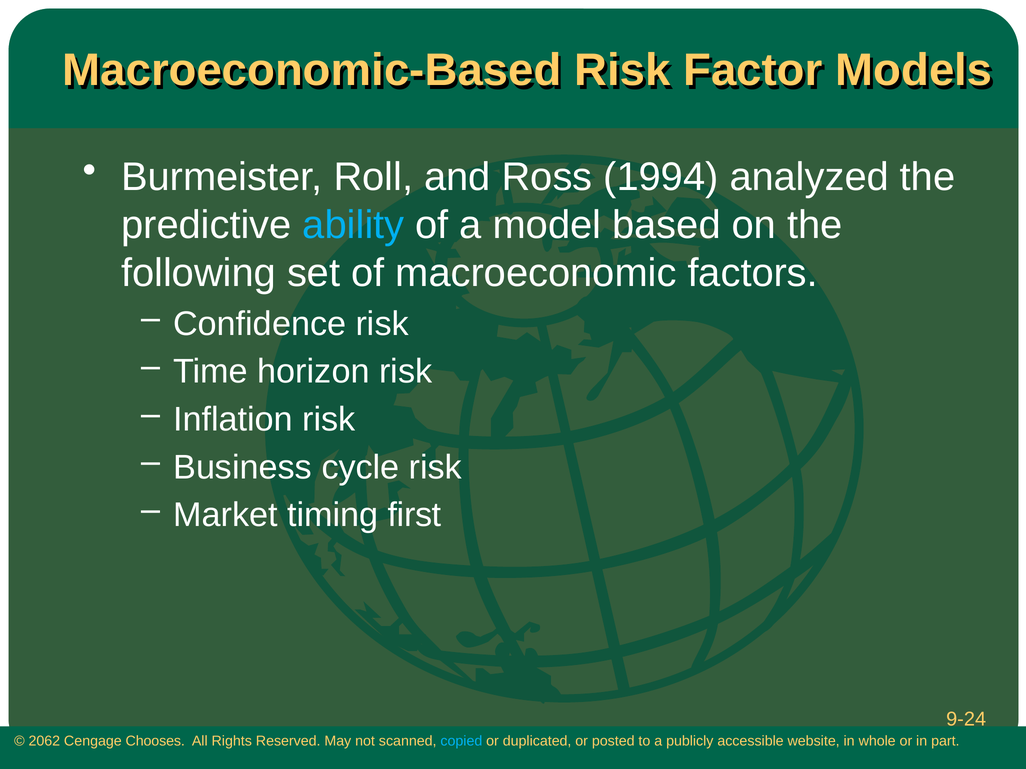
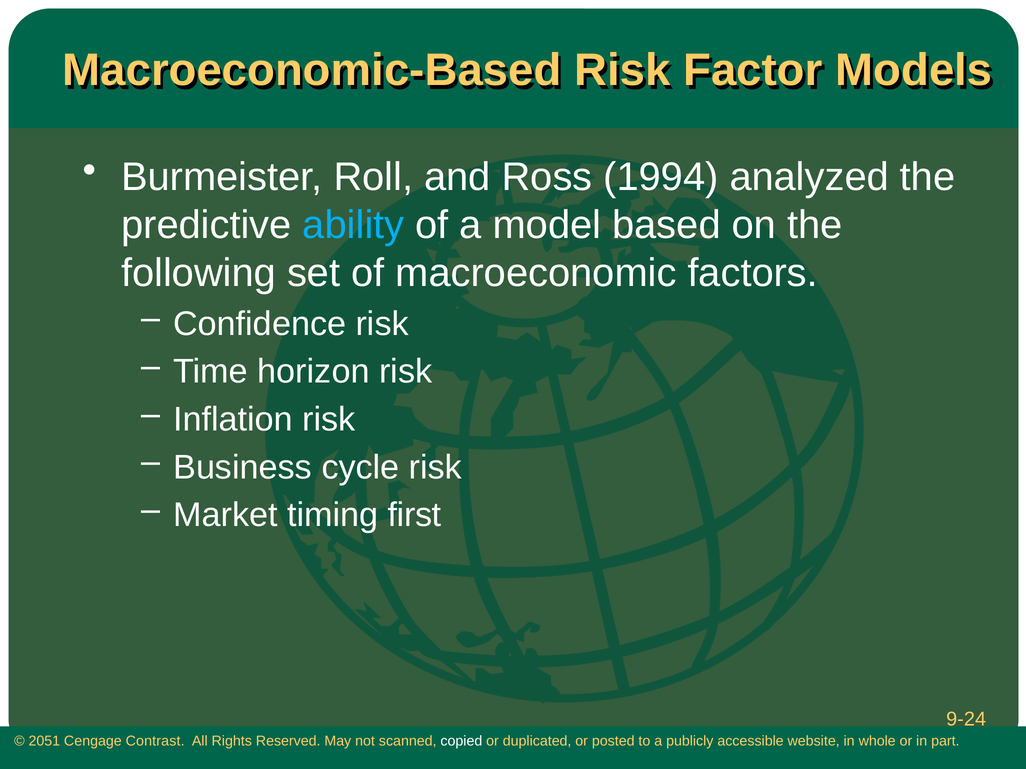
2062: 2062 -> 2051
Chooses: Chooses -> Contrast
copied colour: light blue -> white
